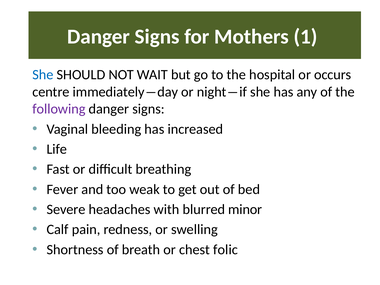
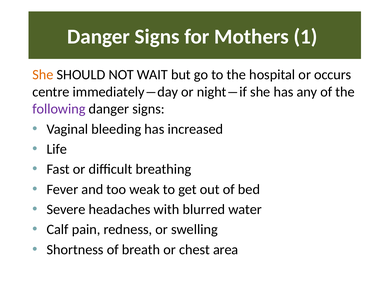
She at (43, 75) colour: blue -> orange
minor: minor -> water
folic: folic -> area
